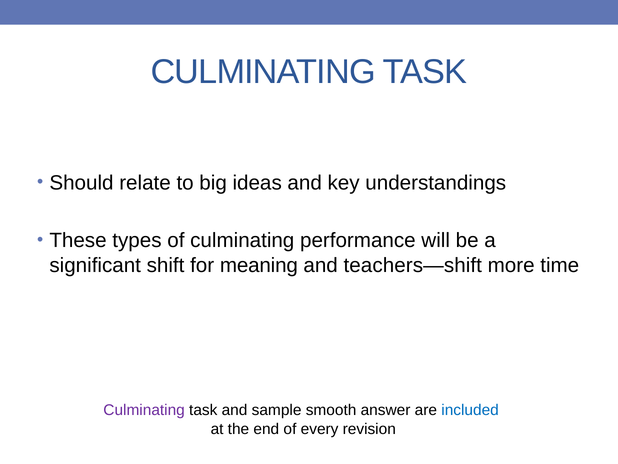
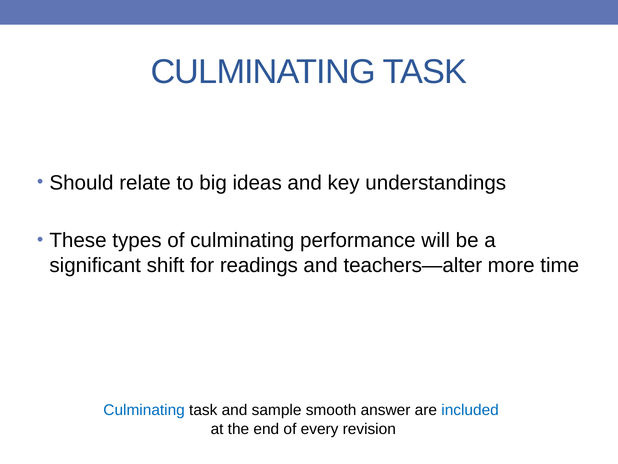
meaning: meaning -> readings
teachers—shift: teachers—shift -> teachers—alter
Culminating at (144, 410) colour: purple -> blue
